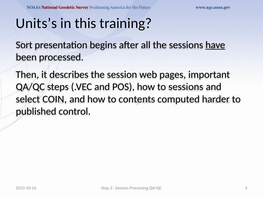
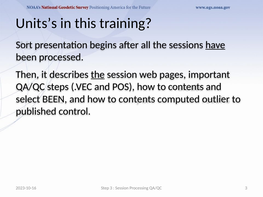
the at (98, 75) underline: none -> present
POS how to sessions: sessions -> contents
select COIN: COIN -> BEEN
harder: harder -> outlier
